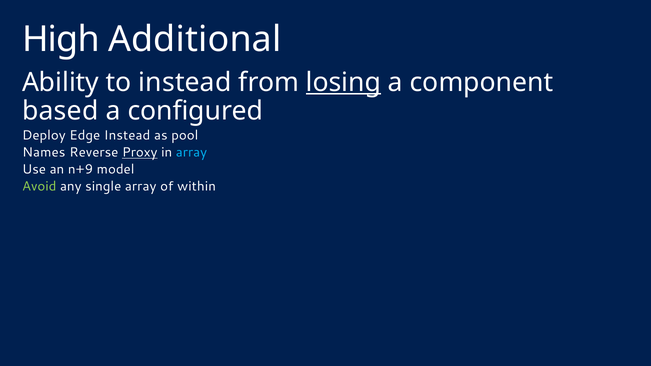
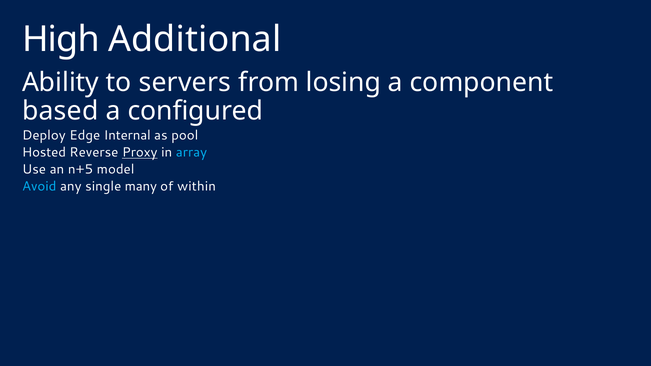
to instead: instead -> servers
losing underline: present -> none
Edge Instead: Instead -> Internal
Names: Names -> Hosted
n+9: n+9 -> n+5
Avoid colour: light green -> light blue
single array: array -> many
